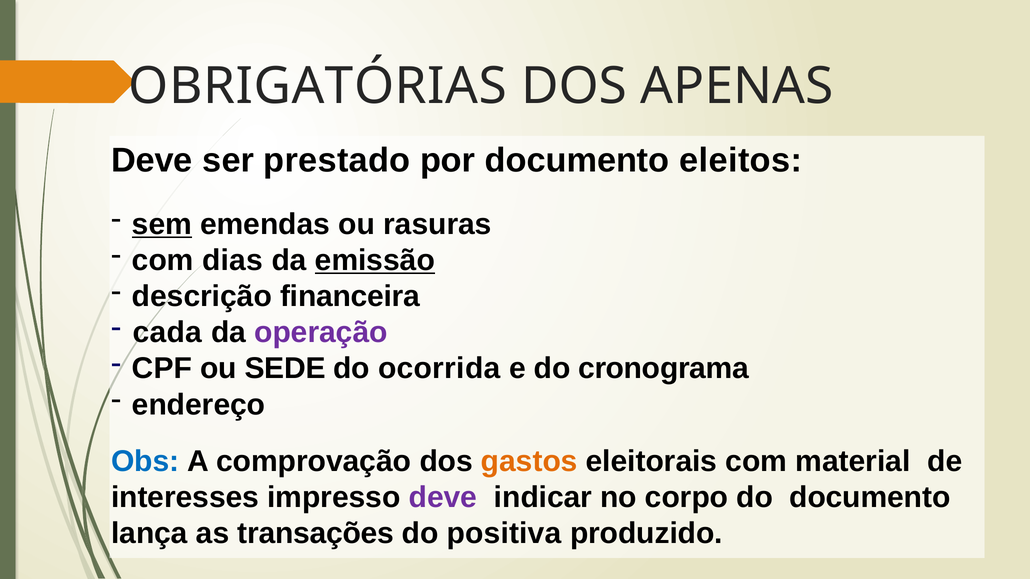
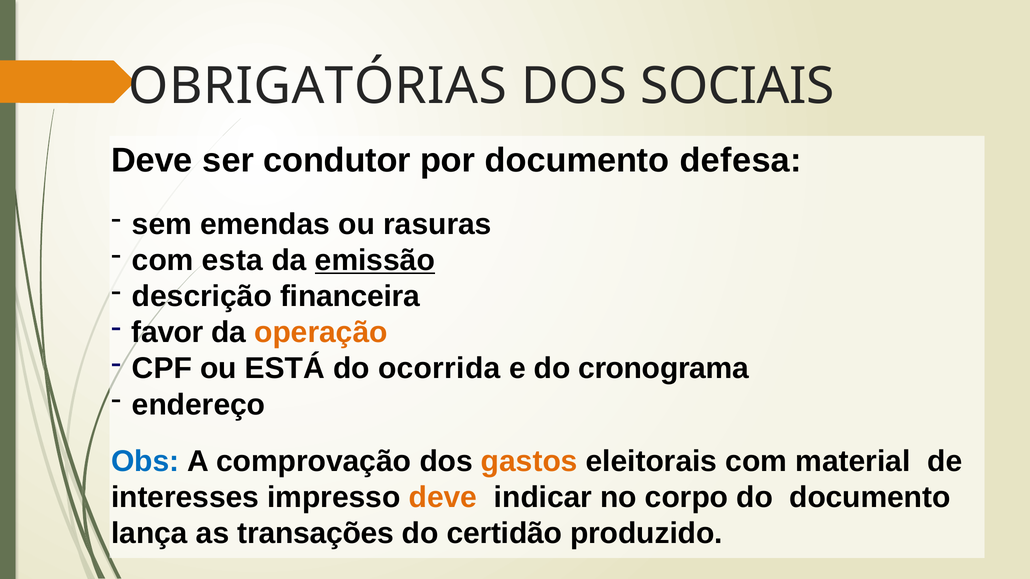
APENAS: APENAS -> SOCIAIS
prestado: prestado -> condutor
eleitos: eleitos -> defesa
sem underline: present -> none
dias: dias -> esta
cada: cada -> favor
operação colour: purple -> orange
SEDE: SEDE -> ESTÁ
deve at (443, 498) colour: purple -> orange
positiva: positiva -> certidão
